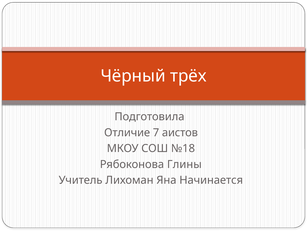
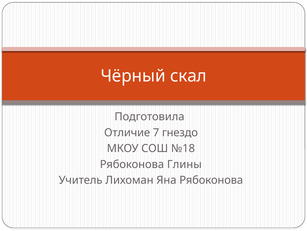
трёх: трёх -> скал
аистов: аистов -> гнездо
Яна Начинается: Начинается -> Рябоконова
